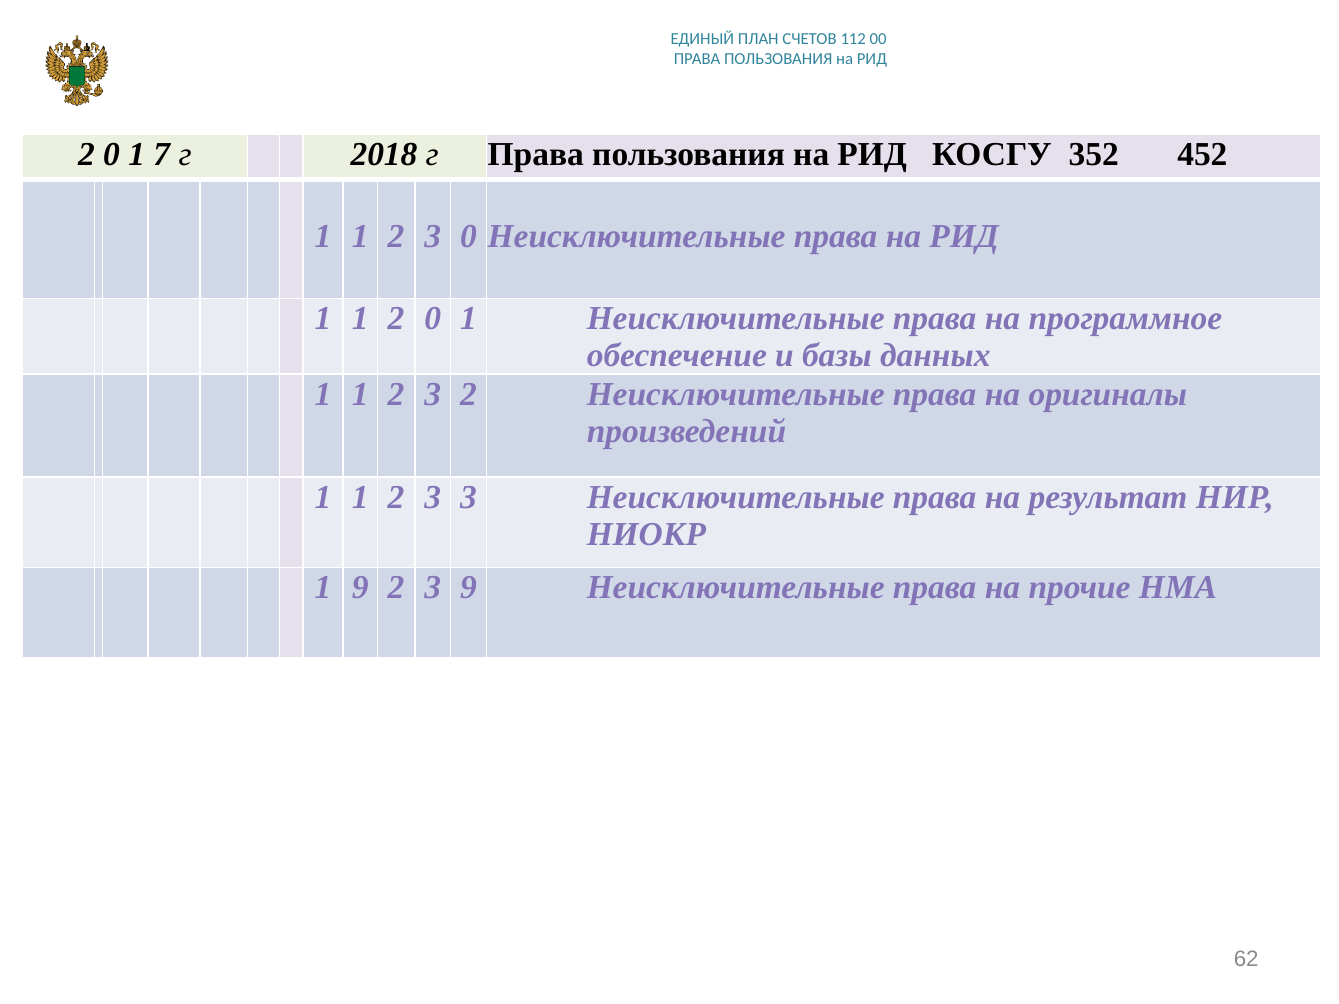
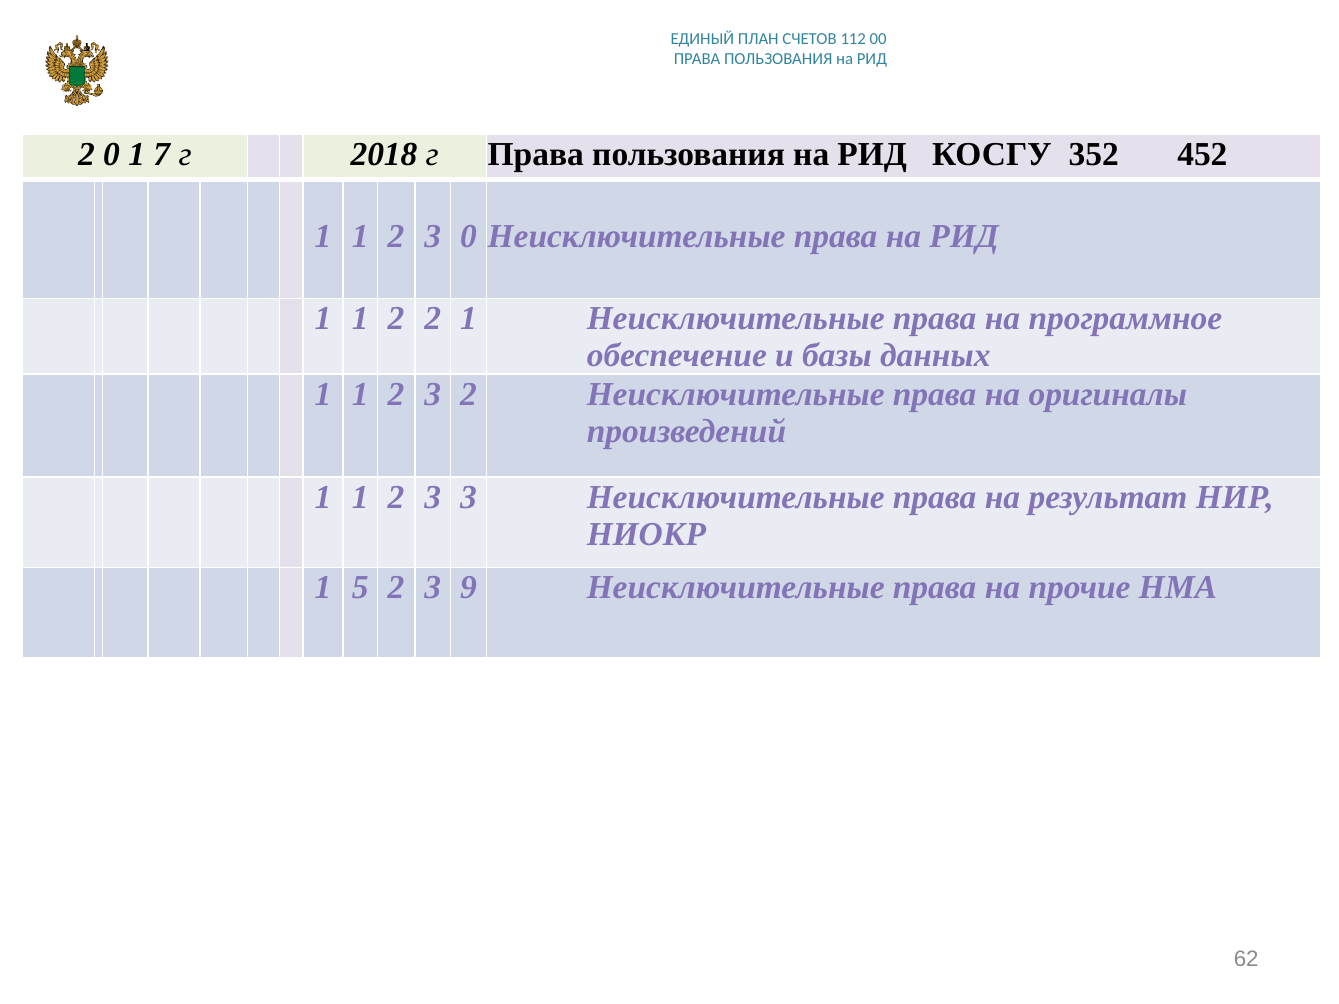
1 2 0: 0 -> 2
1 9: 9 -> 5
